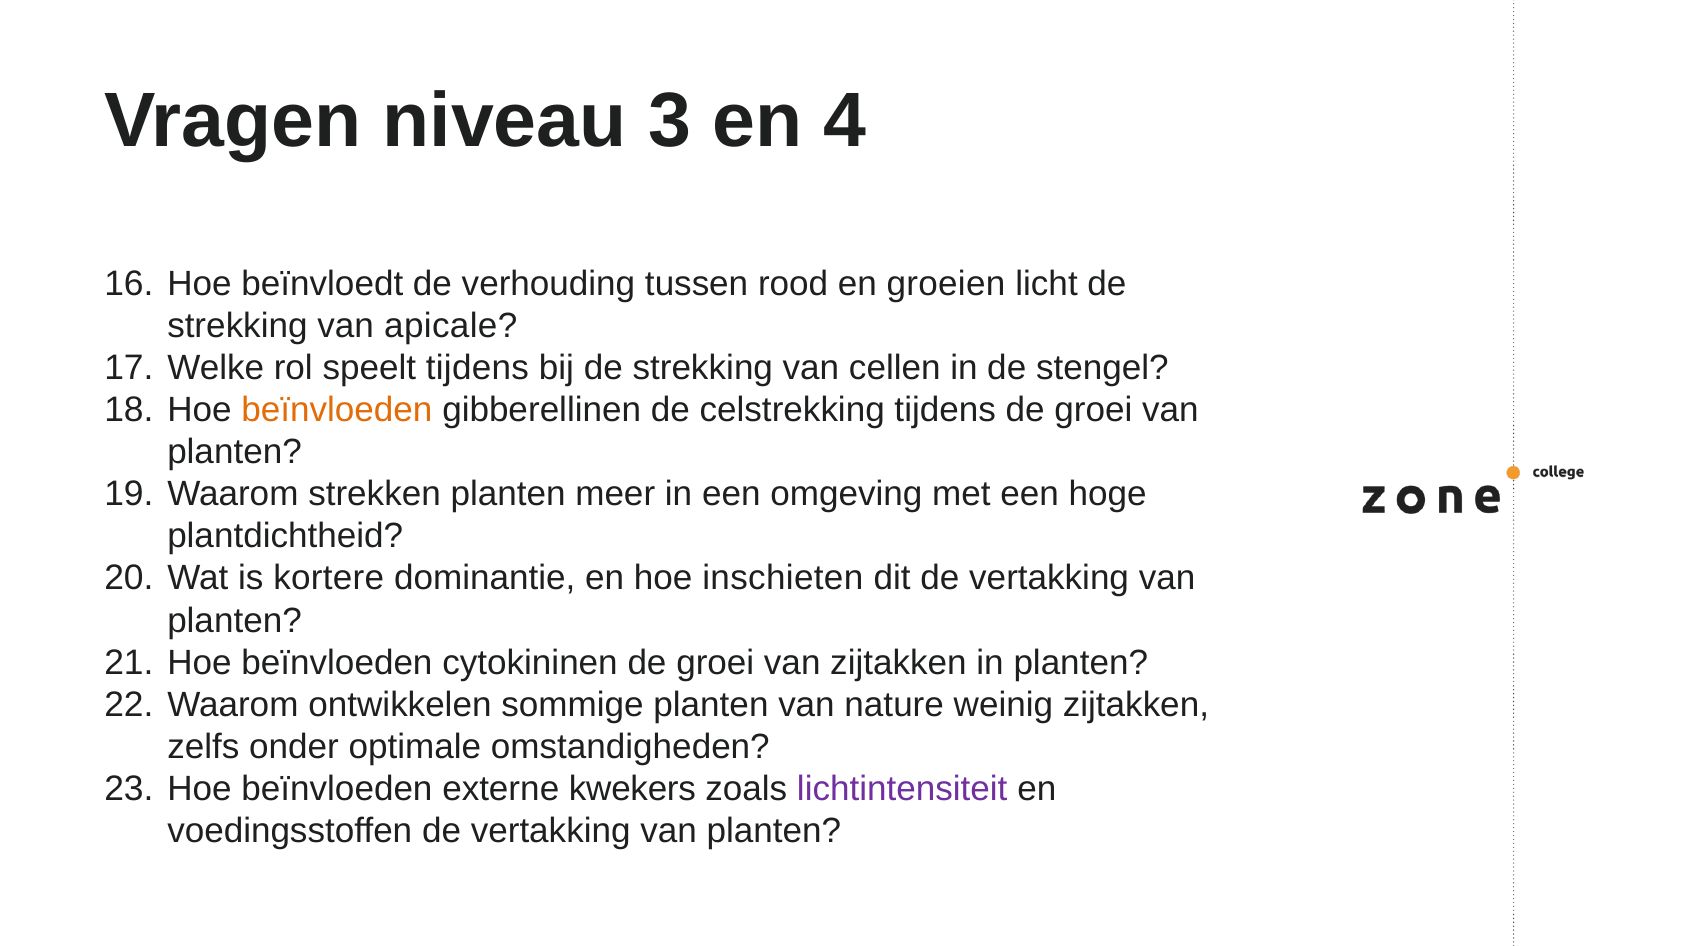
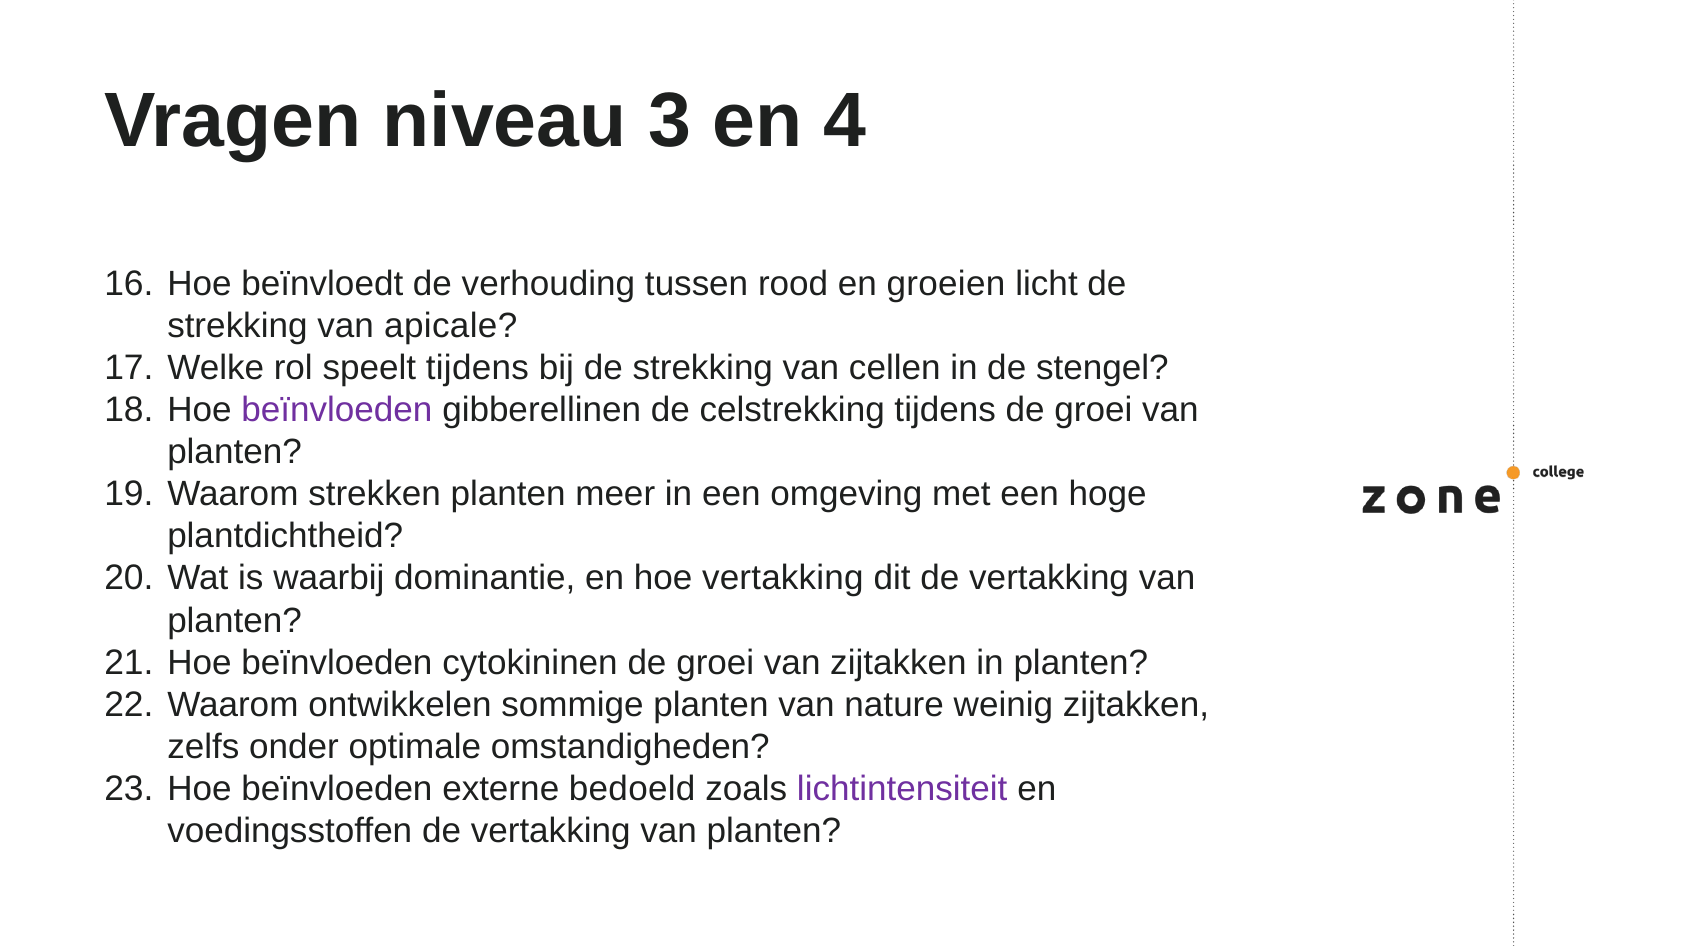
beïnvloeden at (337, 410) colour: orange -> purple
kortere: kortere -> waarbij
hoe inschieten: inschieten -> vertakking
kwekers: kwekers -> bedoeld
